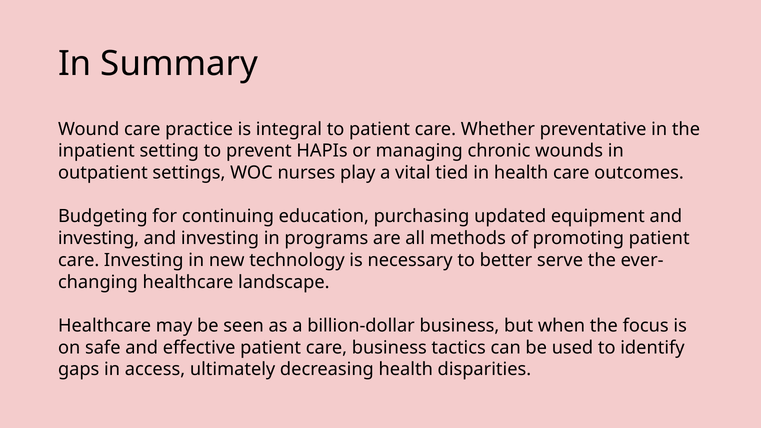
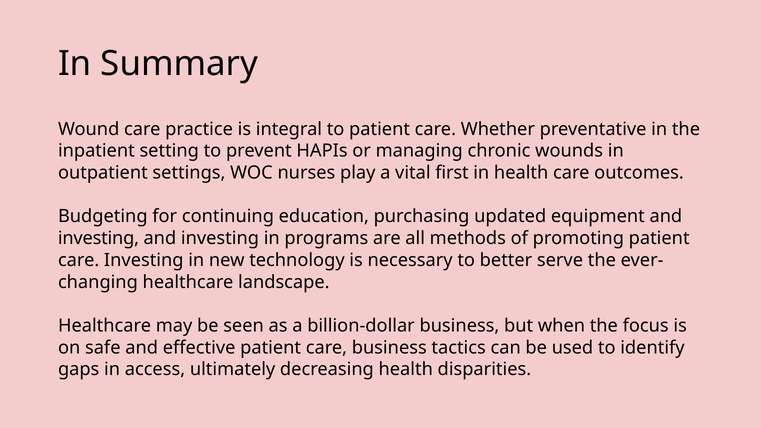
tied: tied -> first
